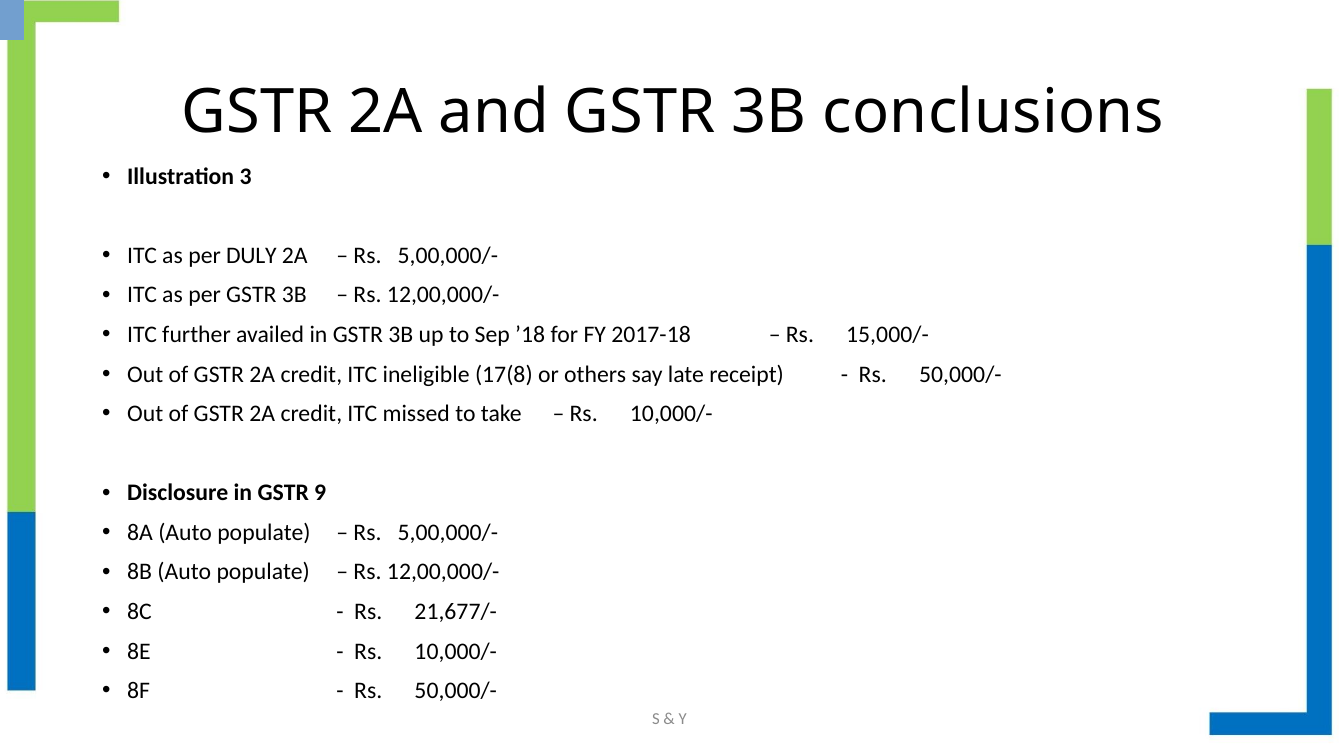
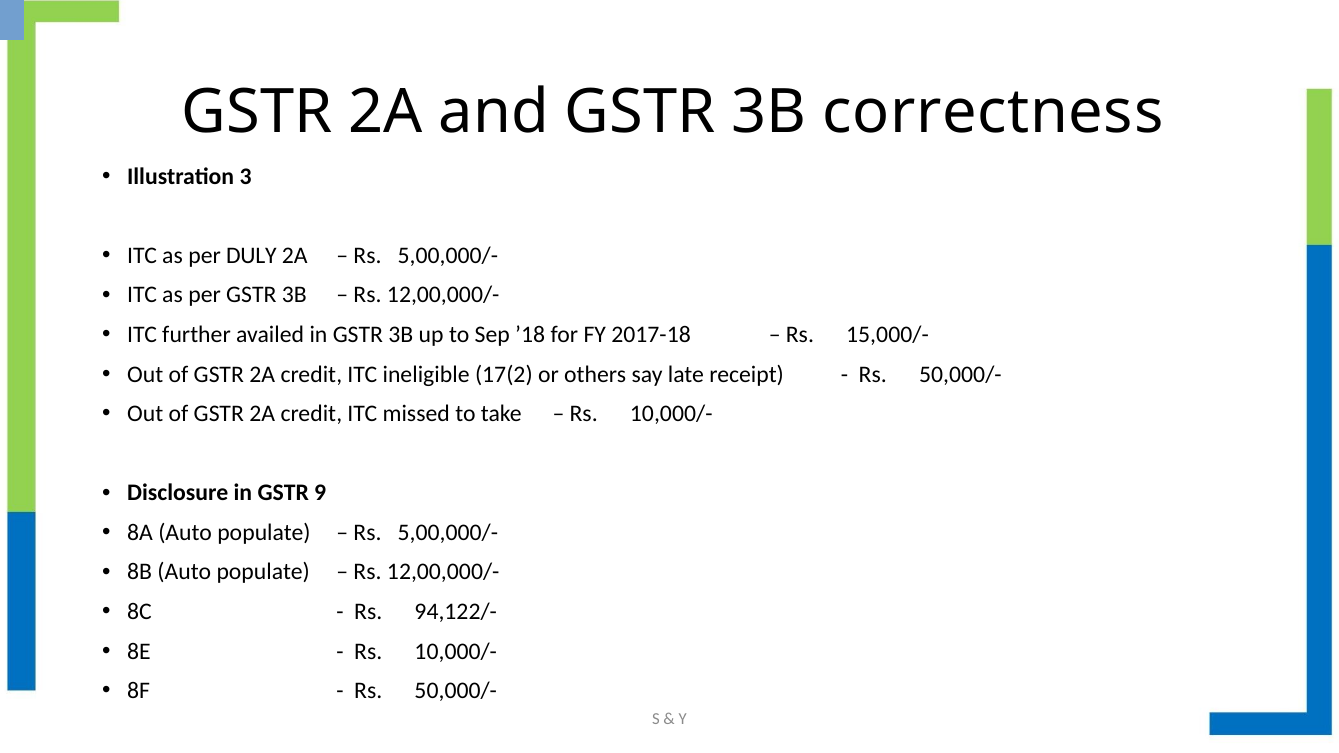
conclusions: conclusions -> correctness
17(8: 17(8 -> 17(2
21,677/-: 21,677/- -> 94,122/-
